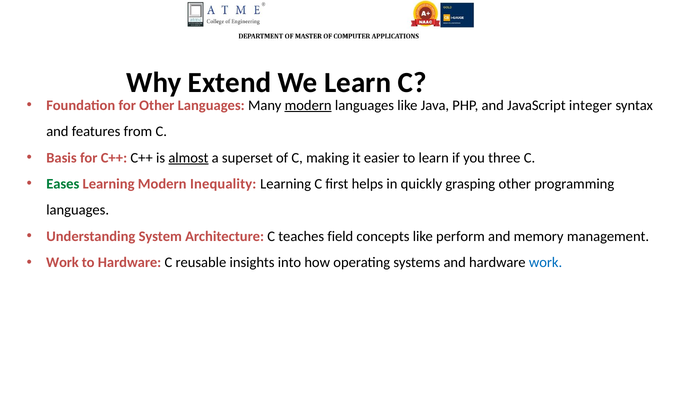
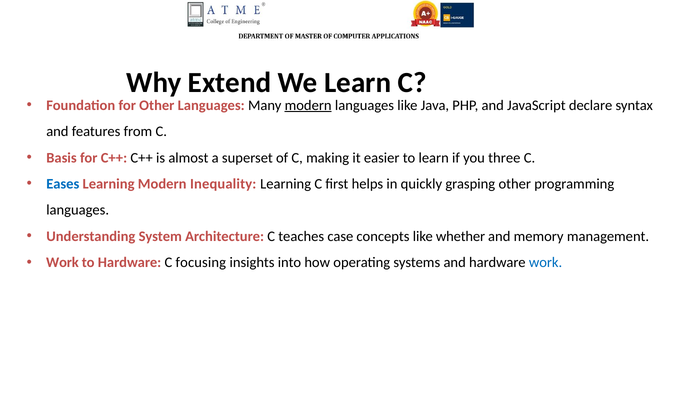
integer: integer -> declare
almost underline: present -> none
Eases colour: green -> blue
field: field -> case
perform: perform -> whether
reusable: reusable -> focusing
